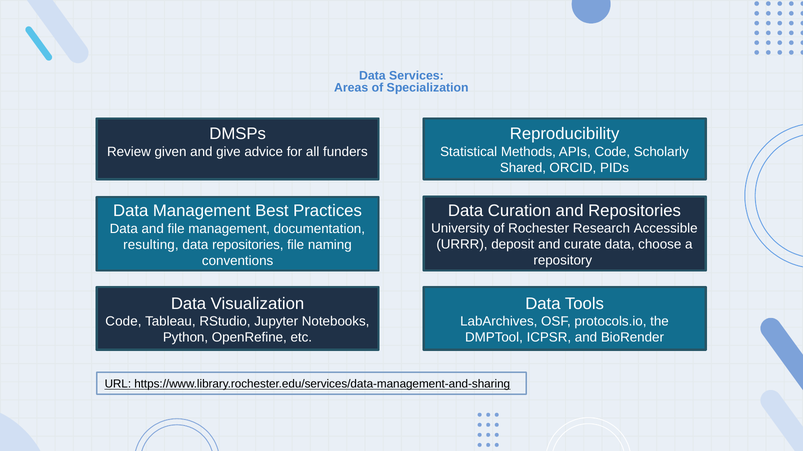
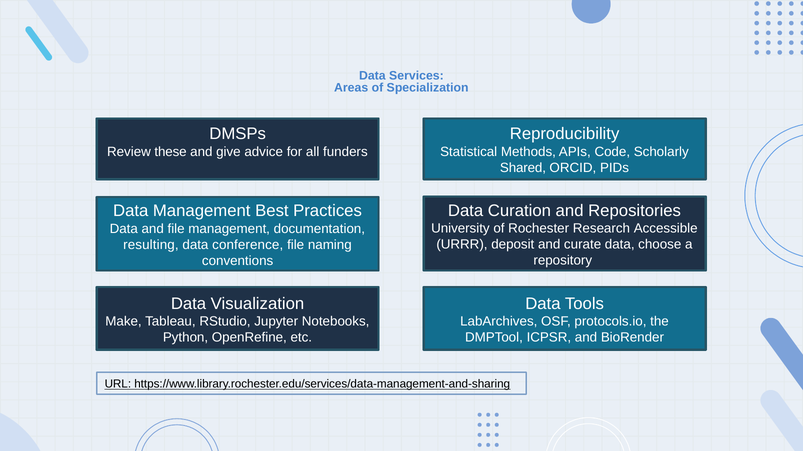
given: given -> these
data repositories: repositories -> conference
Code at (123, 322): Code -> Make
